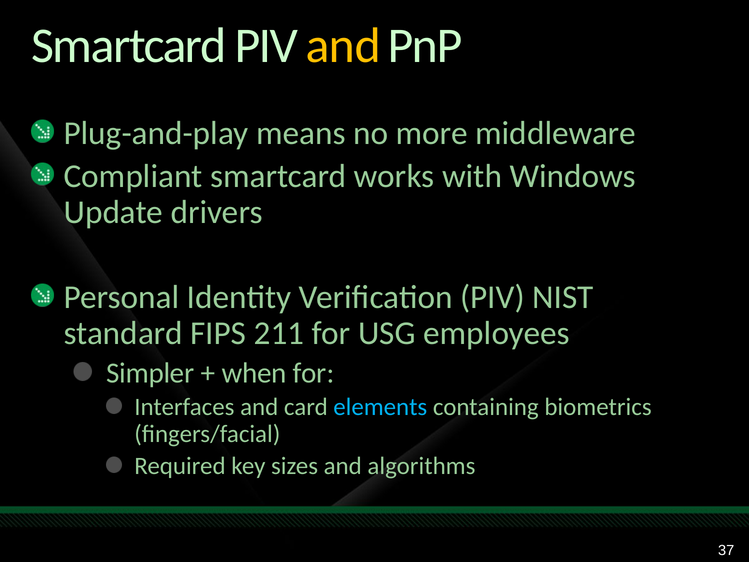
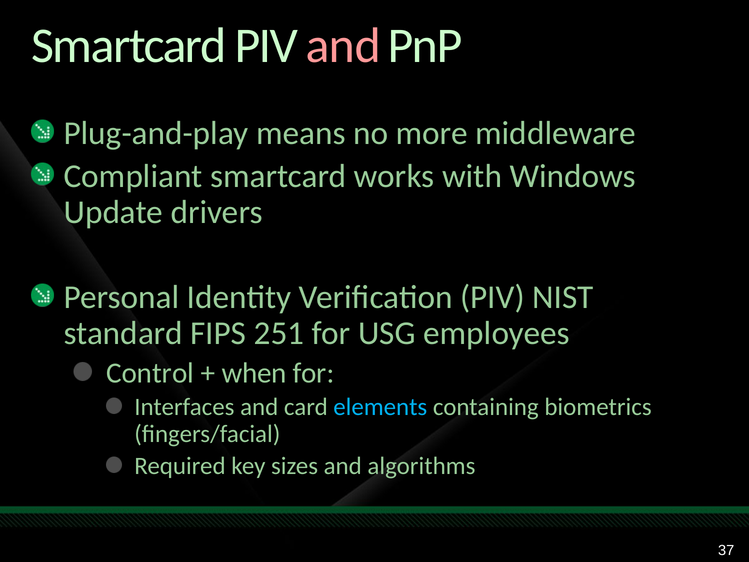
and at (343, 46) colour: yellow -> pink
211: 211 -> 251
Simpler: Simpler -> Control
